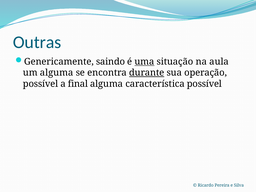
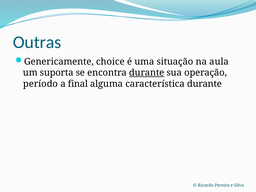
saindo: saindo -> choice
uma underline: present -> none
um alguma: alguma -> suporta
possível at (41, 84): possível -> período
característica possível: possível -> durante
